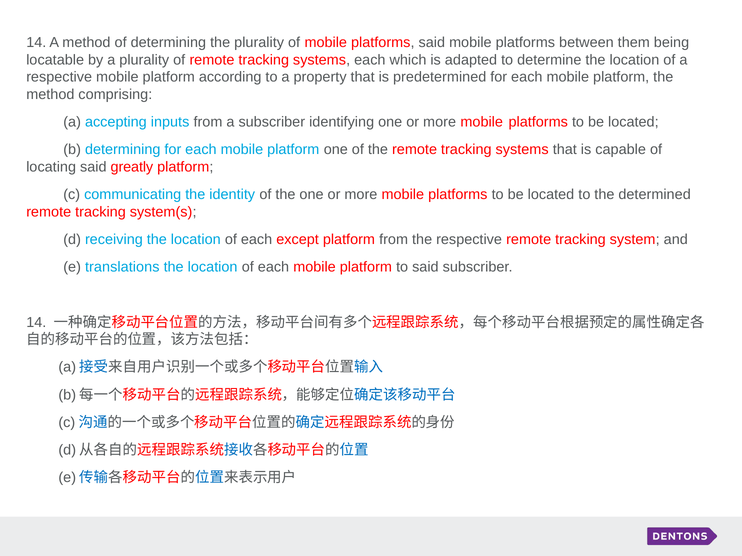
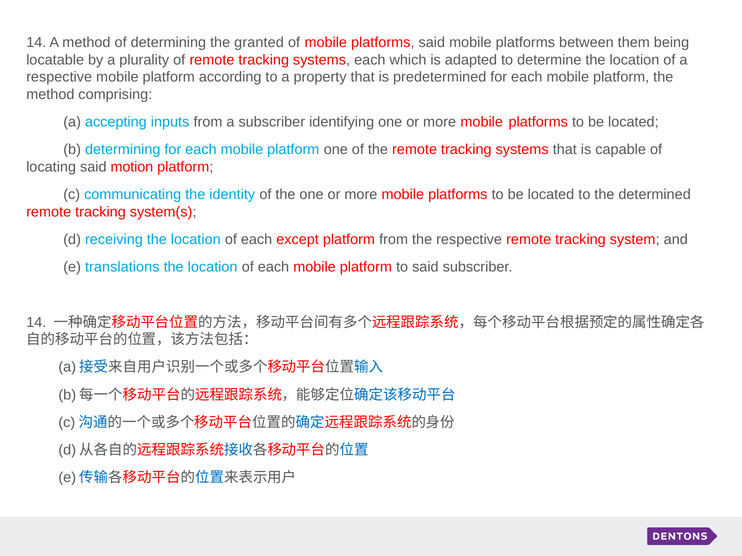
the plurality: plurality -> granted
greatly: greatly -> motion
